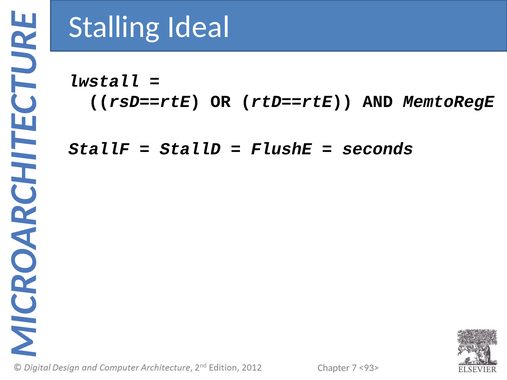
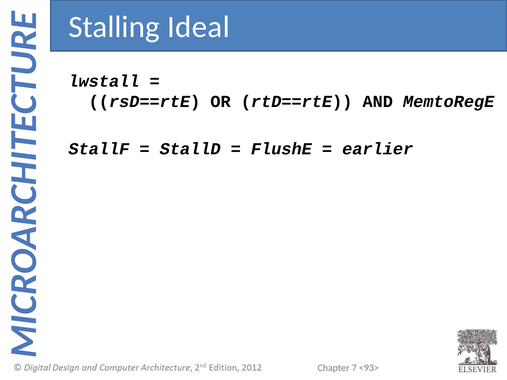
seconds: seconds -> earlier
